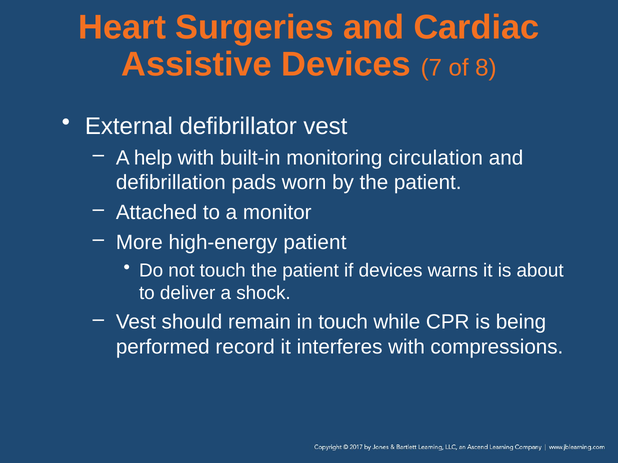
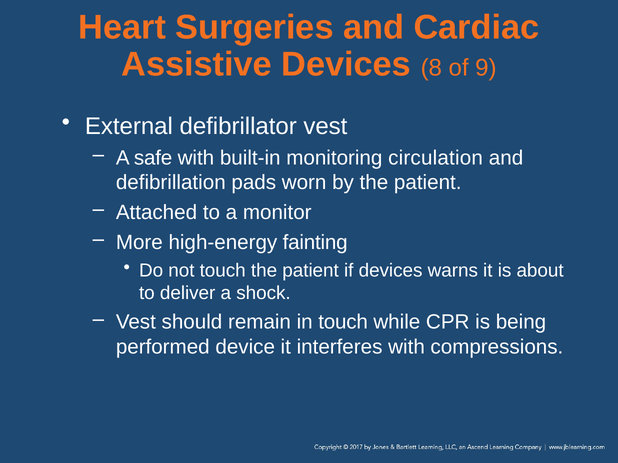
7: 7 -> 8
8: 8 -> 9
help: help -> safe
high-energy patient: patient -> fainting
record: record -> device
